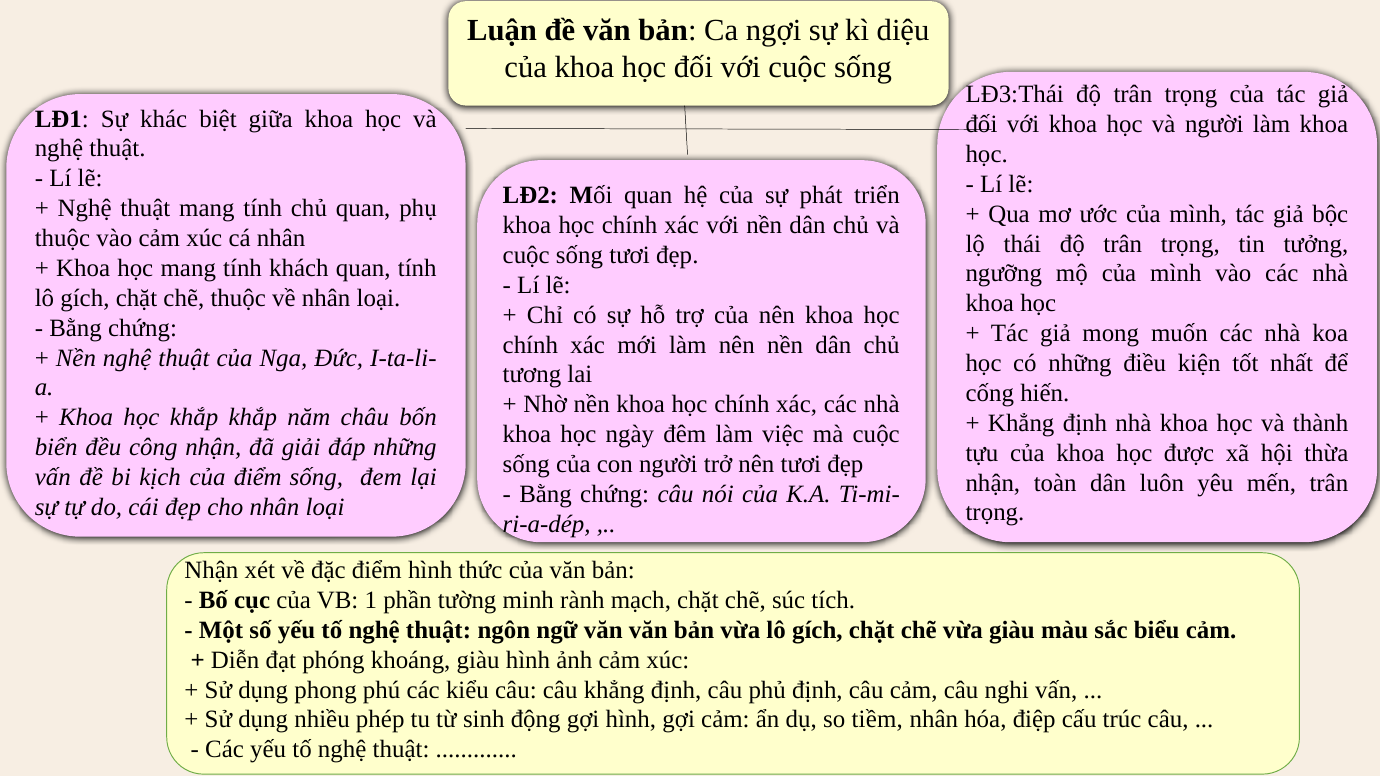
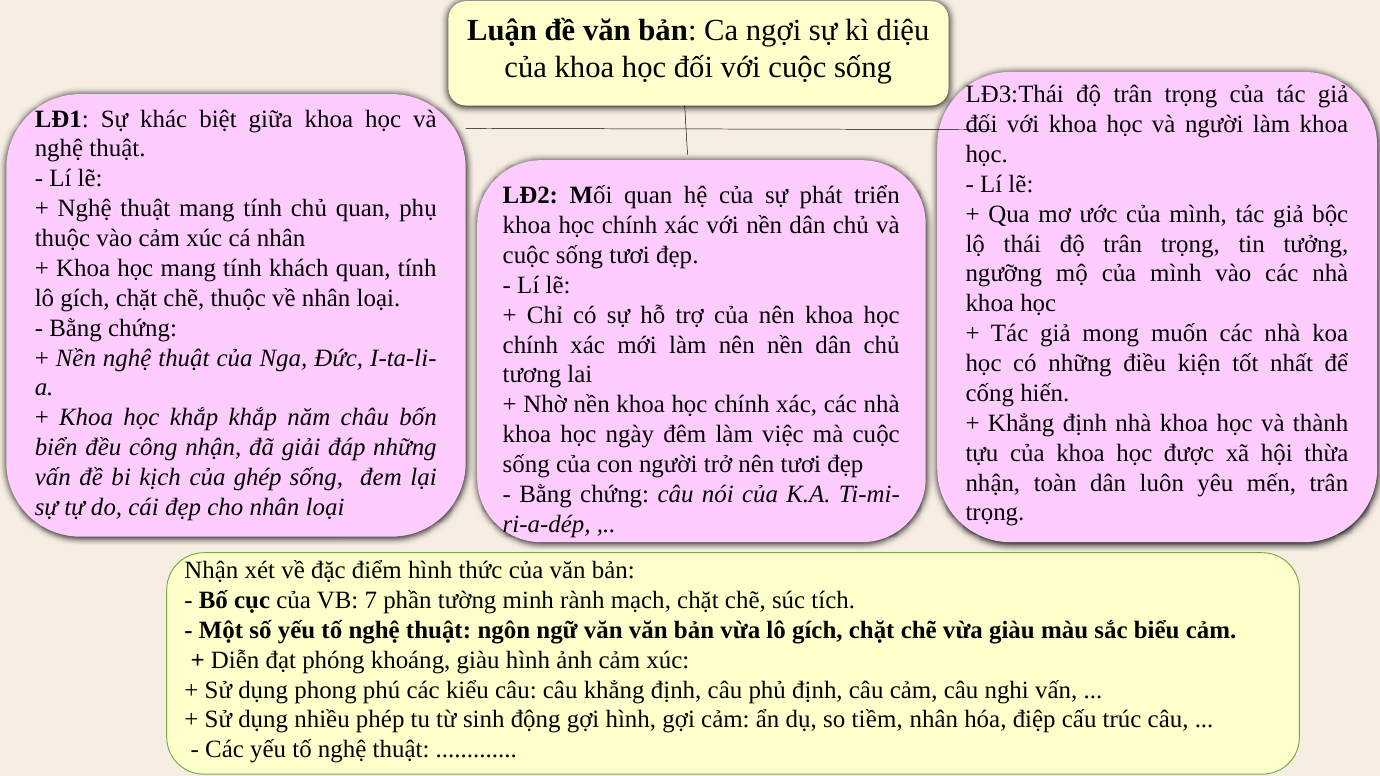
của điểm: điểm -> ghép
1: 1 -> 7
